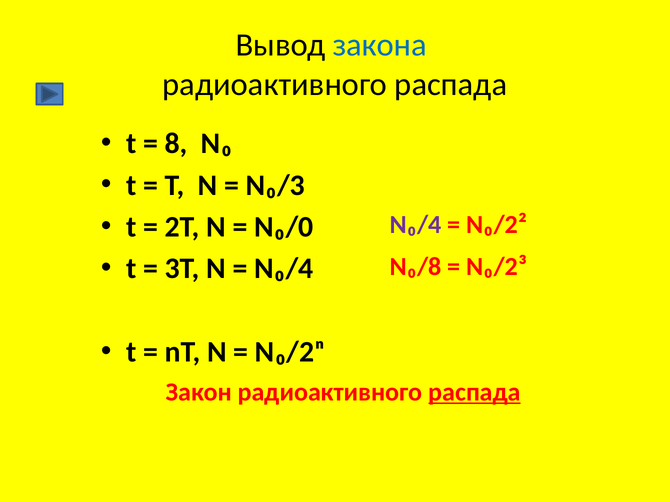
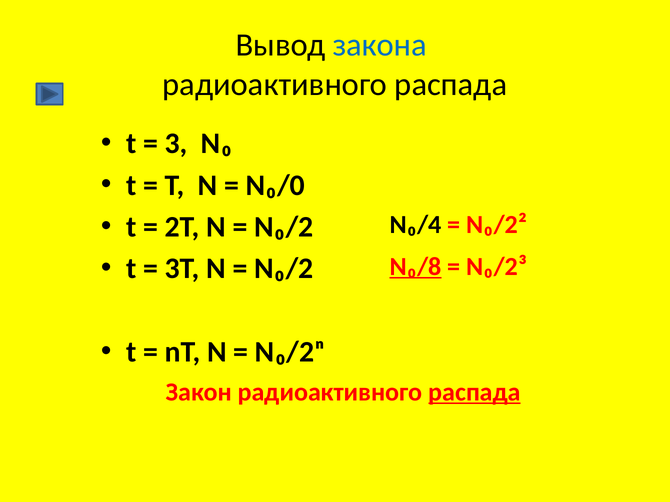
8: 8 -> 3
N₀/3: N₀/3 -> N₀/0
N₀/0 at (284, 227): N₀/0 -> N₀/2
N₀/4 at (416, 225) colour: purple -> black
N₀/4 at (284, 269): N₀/4 -> N₀/2
N₀/8 underline: none -> present
